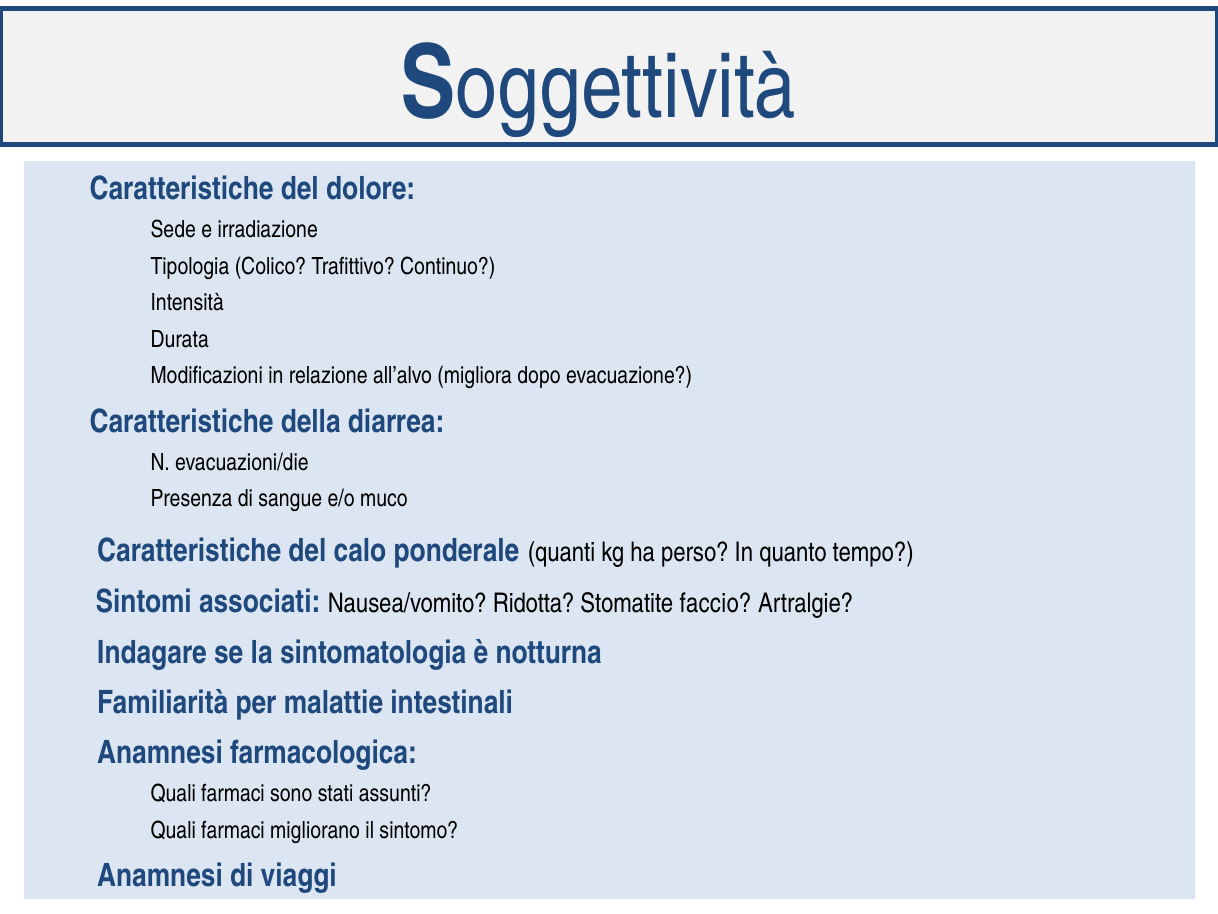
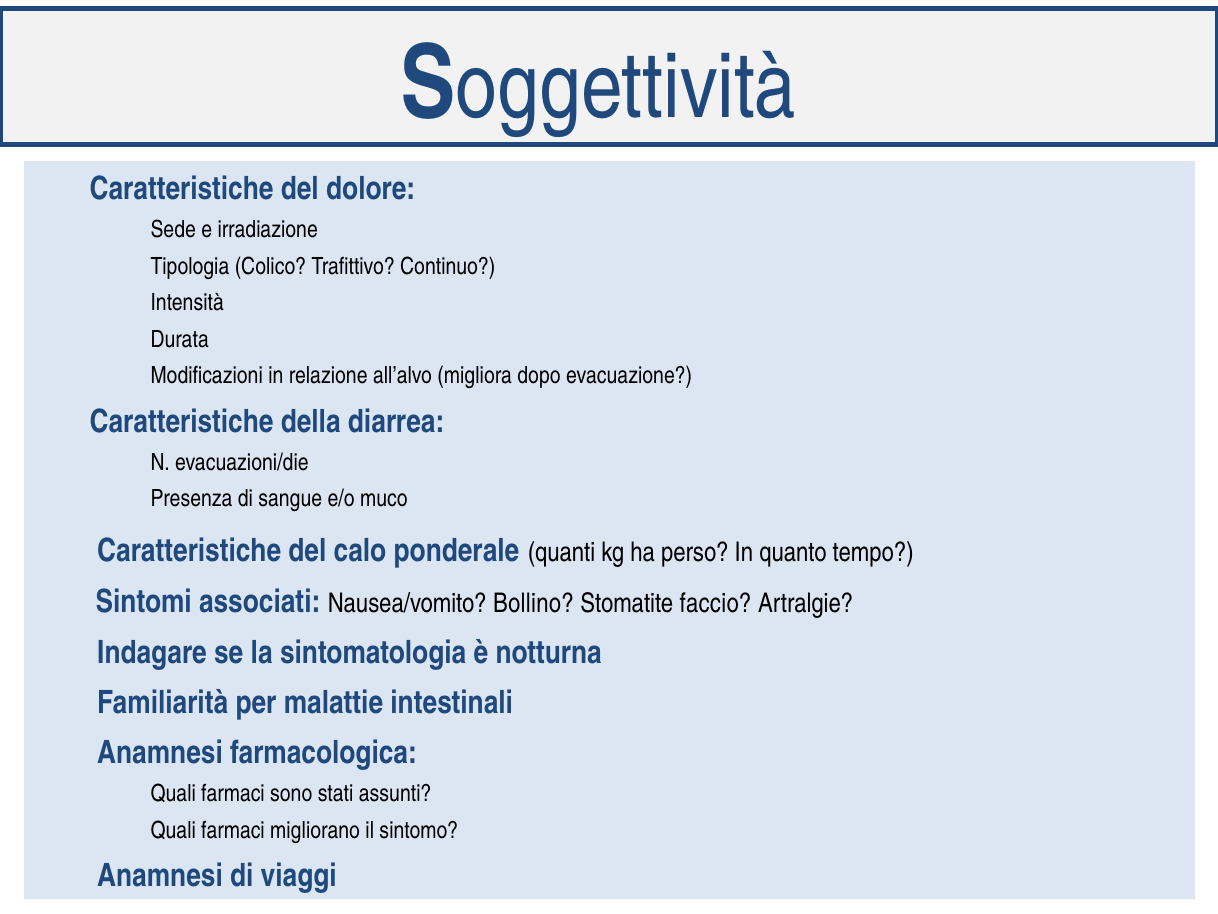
Ridotta: Ridotta -> Bollino
